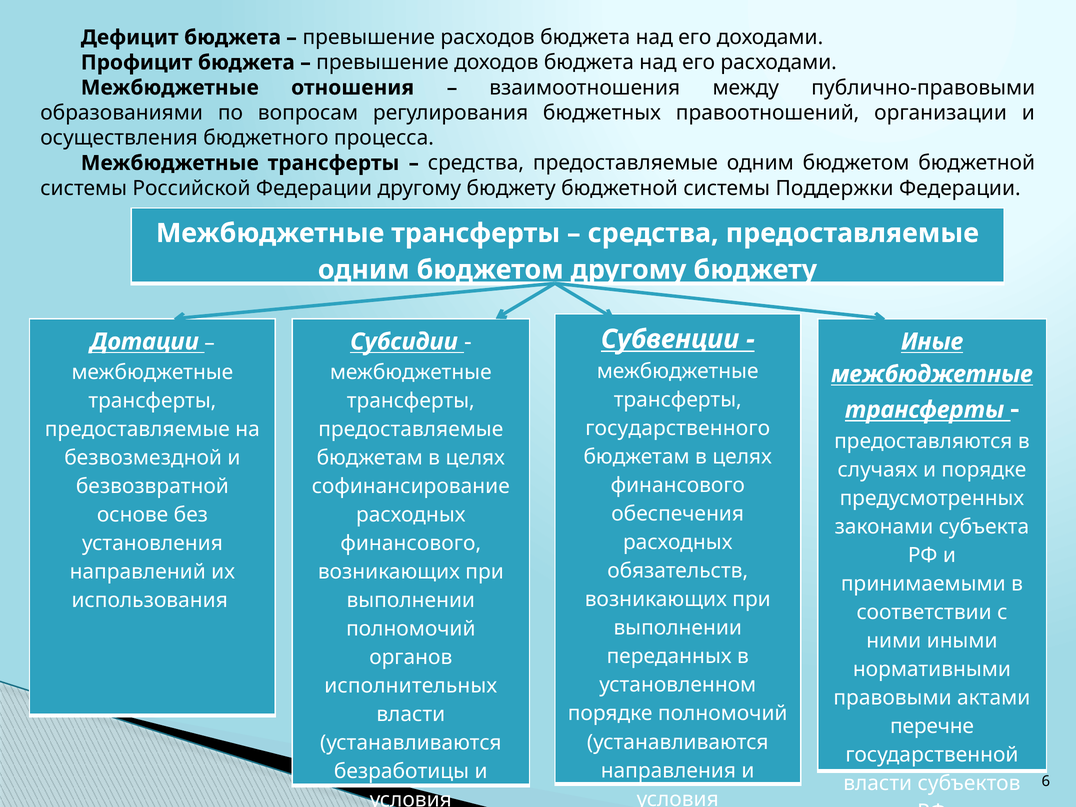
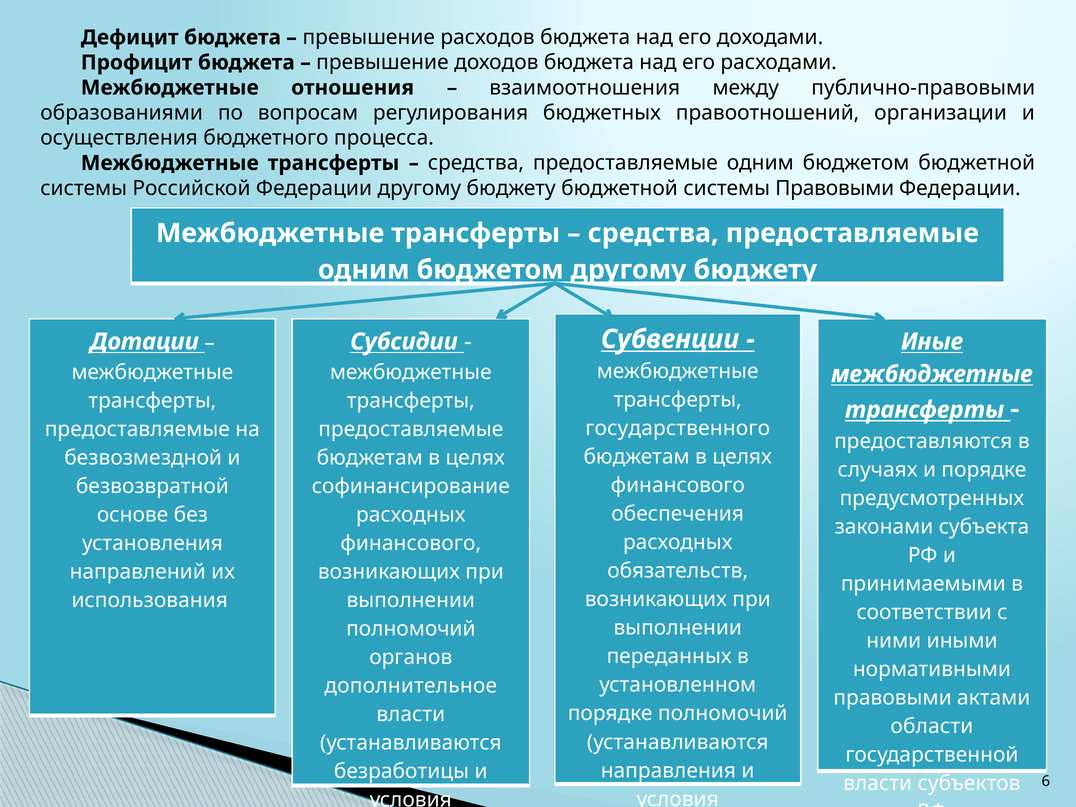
системы Поддержки: Поддержки -> Правовыми
исполнительных: исполнительных -> дополнительное
перечне: перечне -> области
